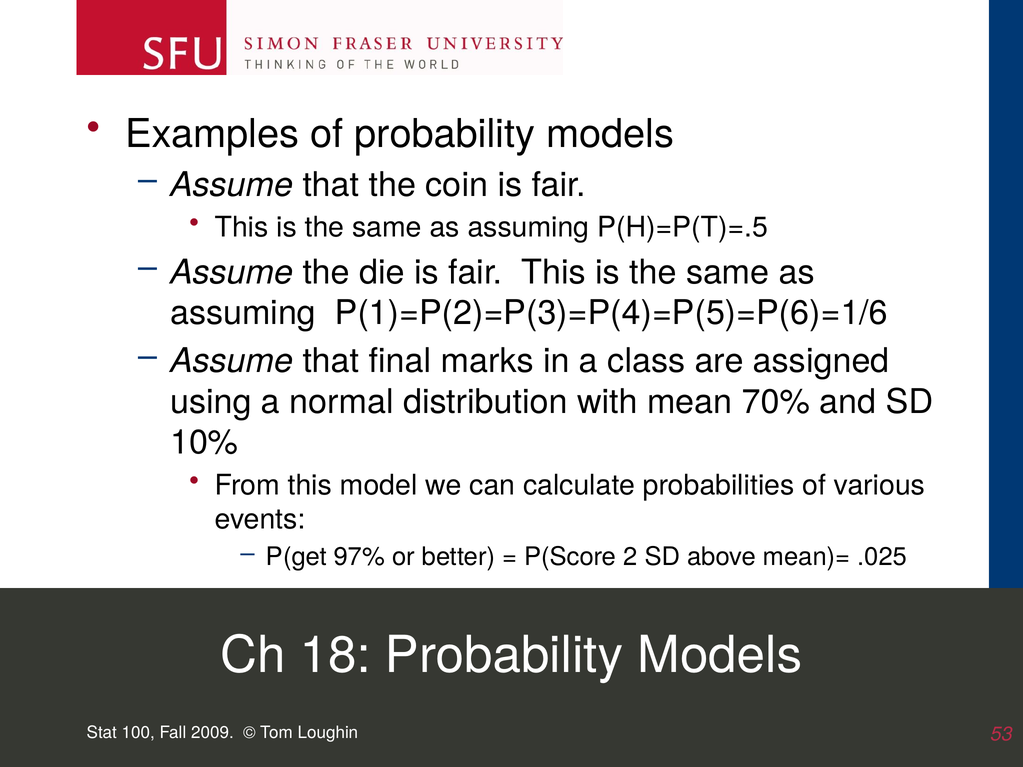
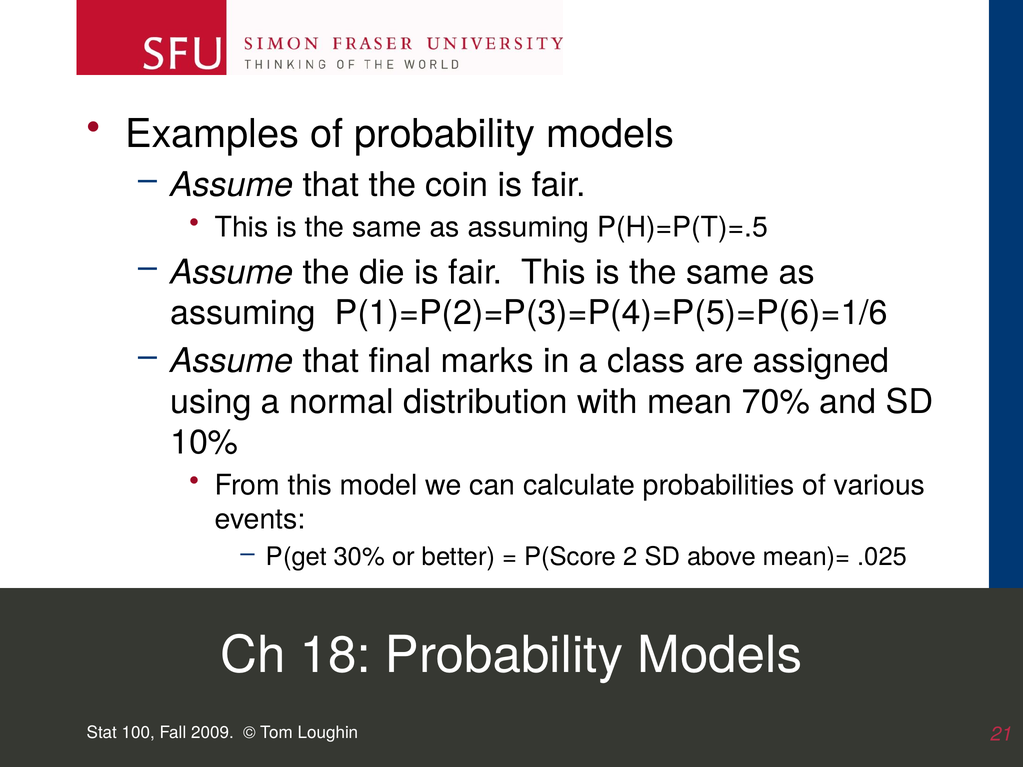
97%: 97% -> 30%
53: 53 -> 21
